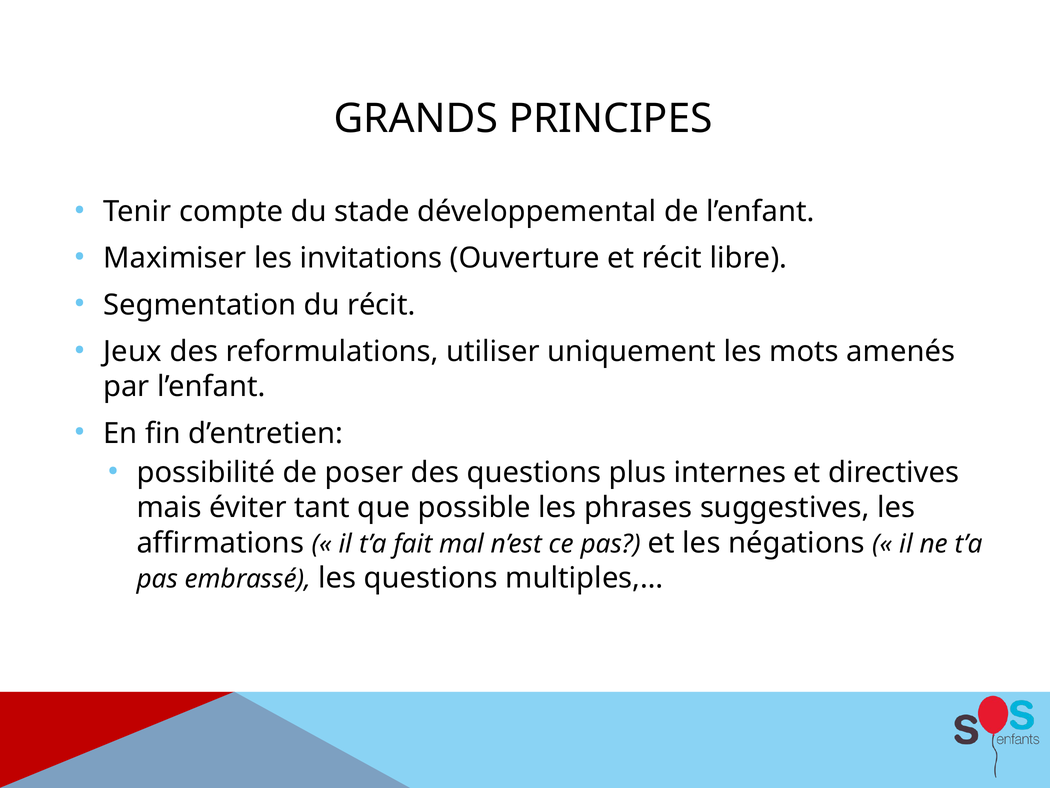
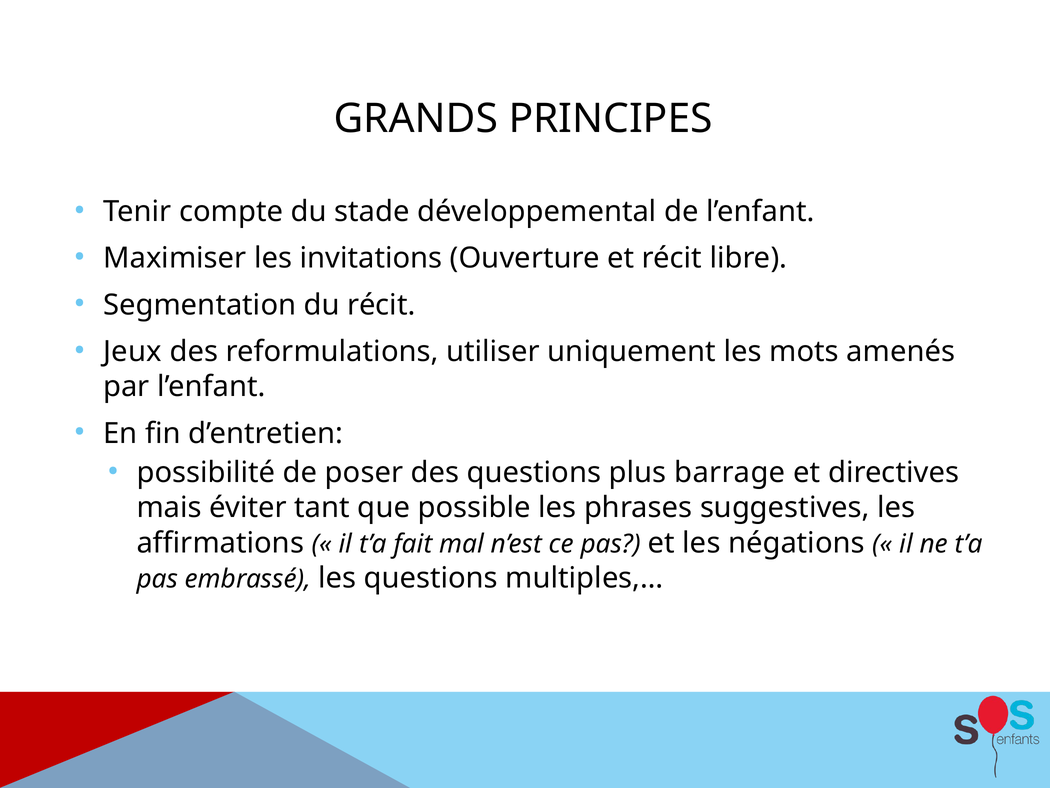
internes: internes -> barrage
